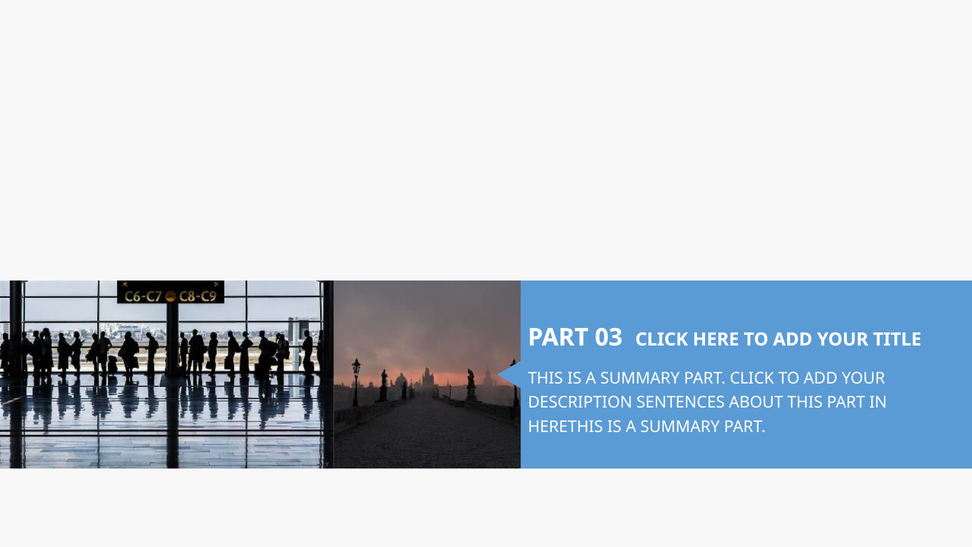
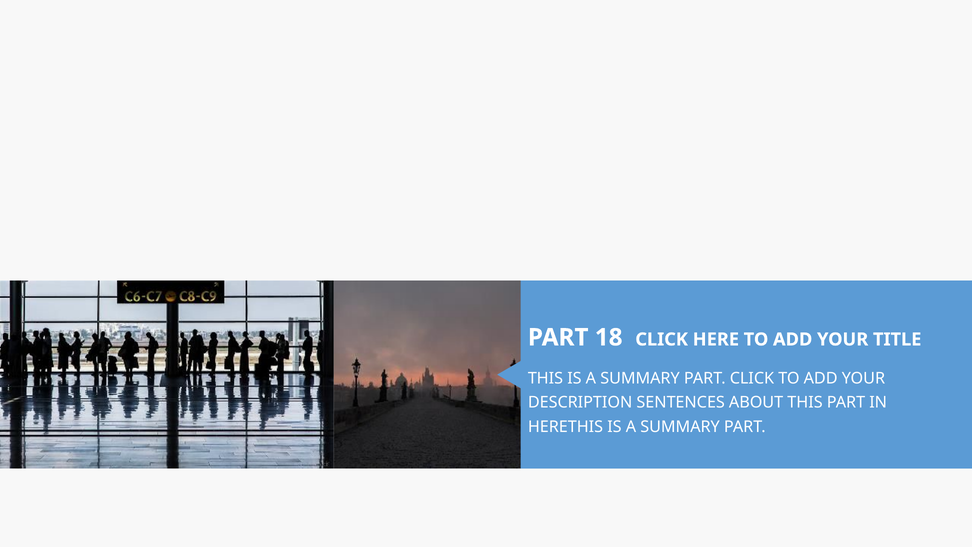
03: 03 -> 18
